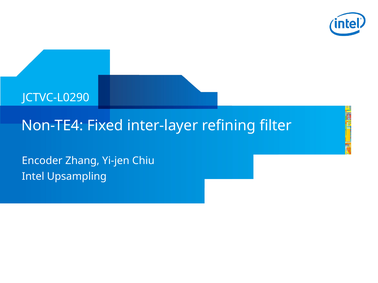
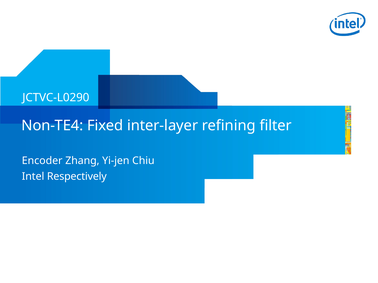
Upsampling: Upsampling -> Respectively
